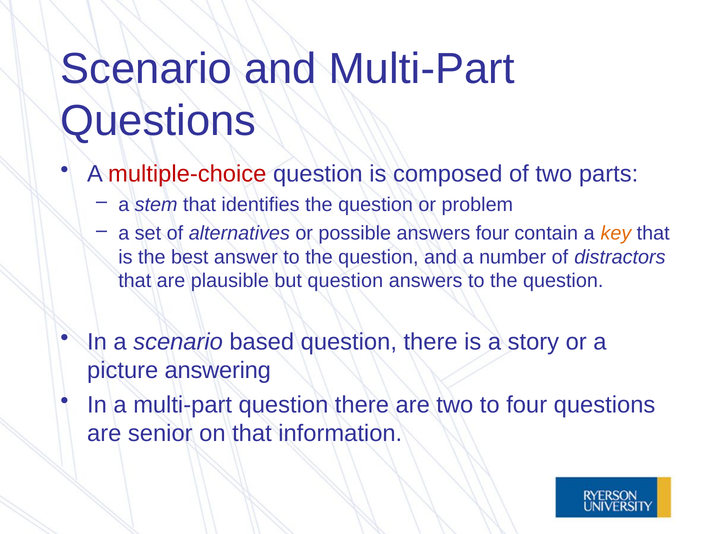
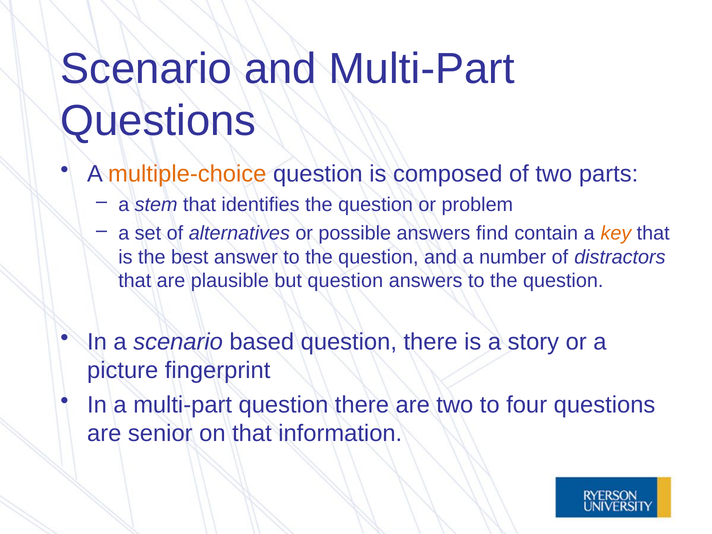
multiple-choice colour: red -> orange
answers four: four -> find
answering: answering -> fingerprint
